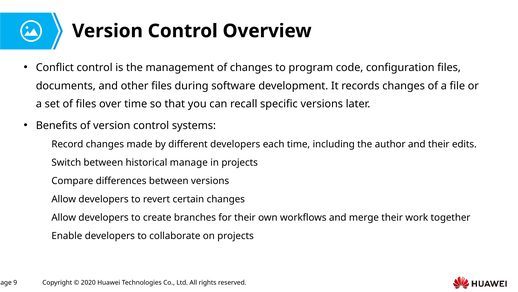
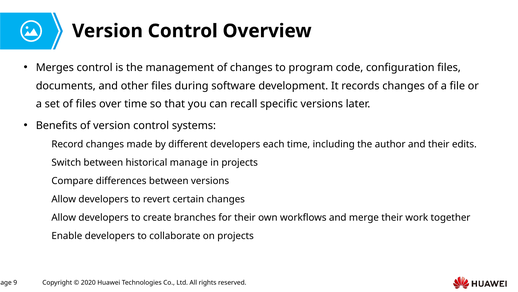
Conflict: Conflict -> Merges
